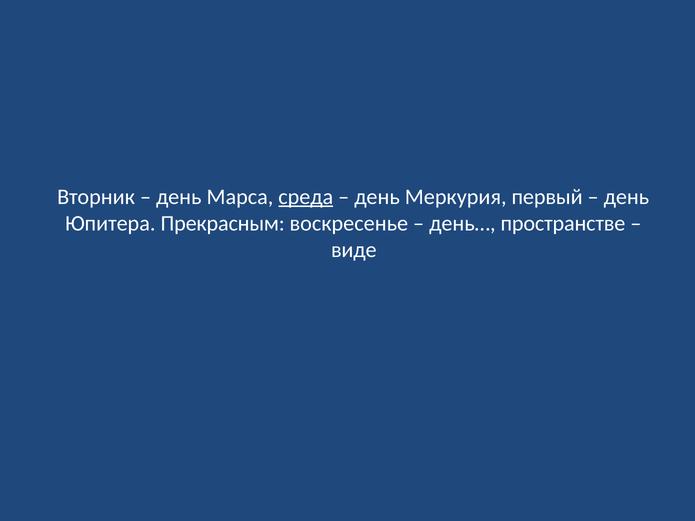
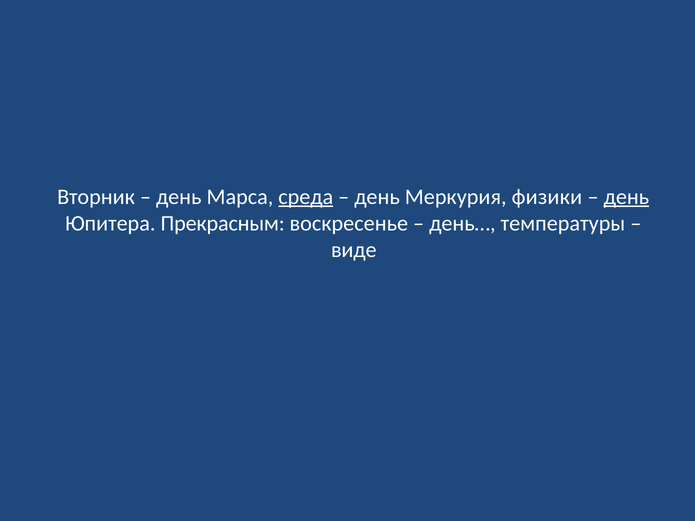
первый: первый -> физики
день at (626, 197) underline: none -> present
пространстве: пространстве -> температуры
